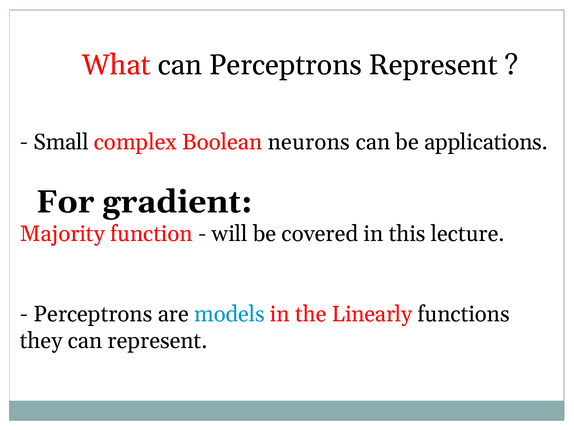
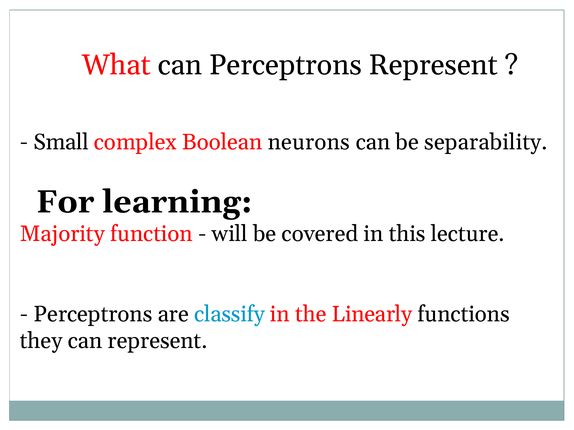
applications: applications -> separability
gradient: gradient -> learning
models: models -> classify
